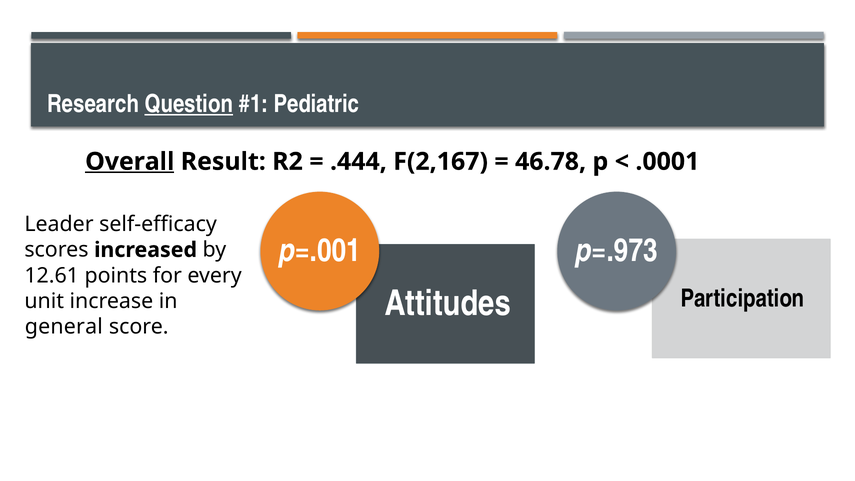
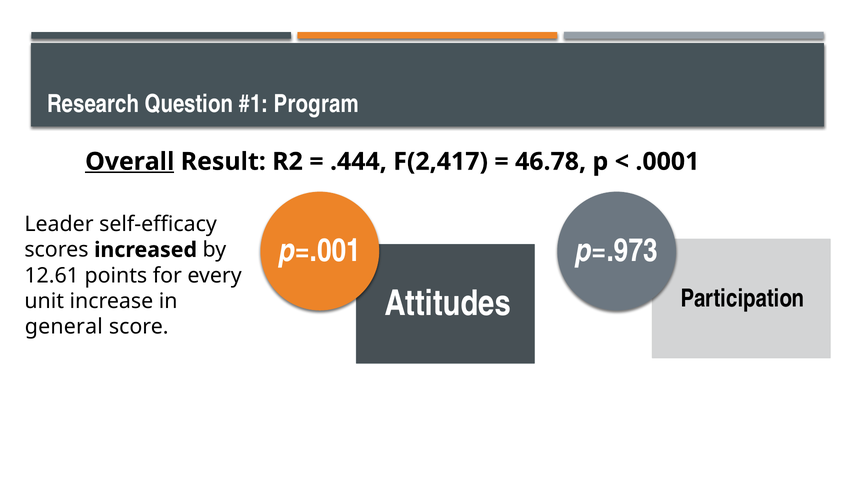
Question underline: present -> none
Pediatric: Pediatric -> Program
F(2,167: F(2,167 -> F(2,417
